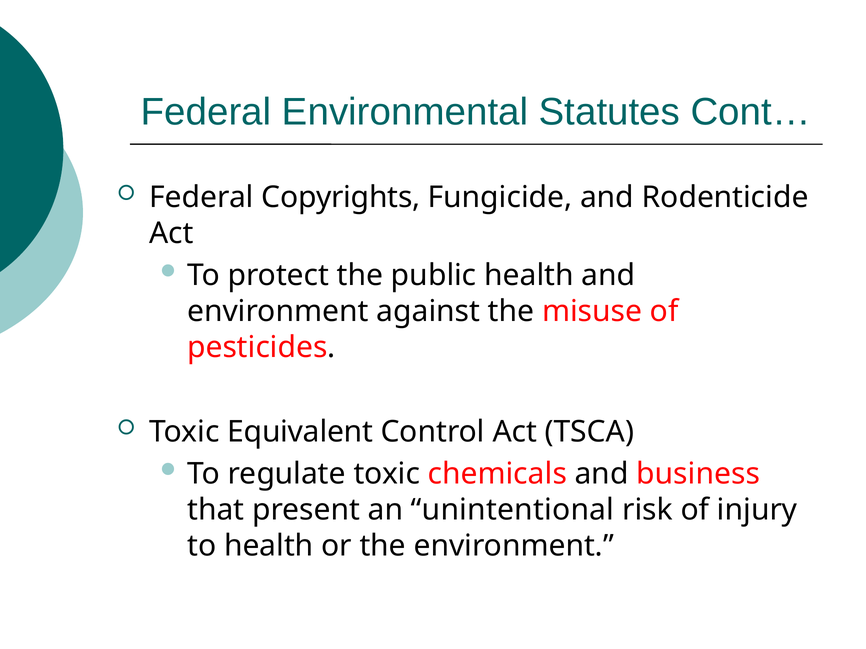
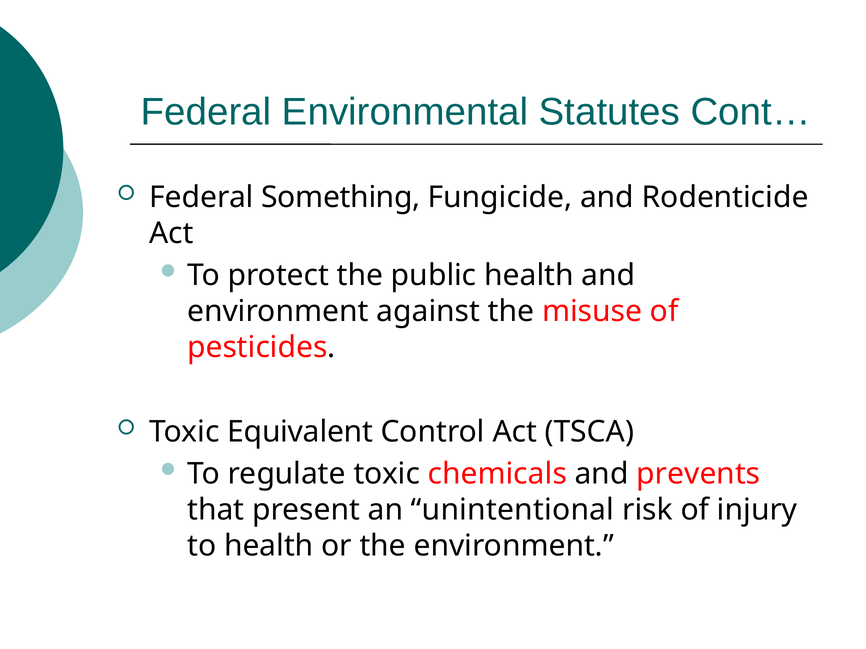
Copyrights: Copyrights -> Something
business: business -> prevents
